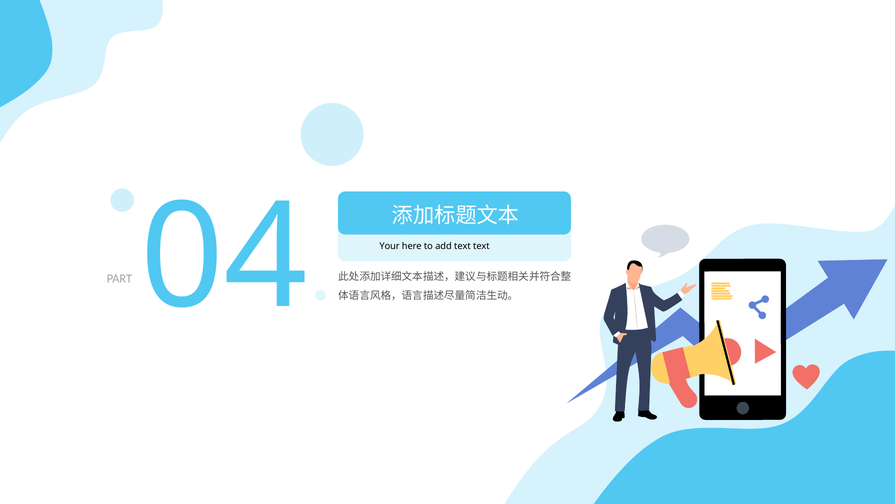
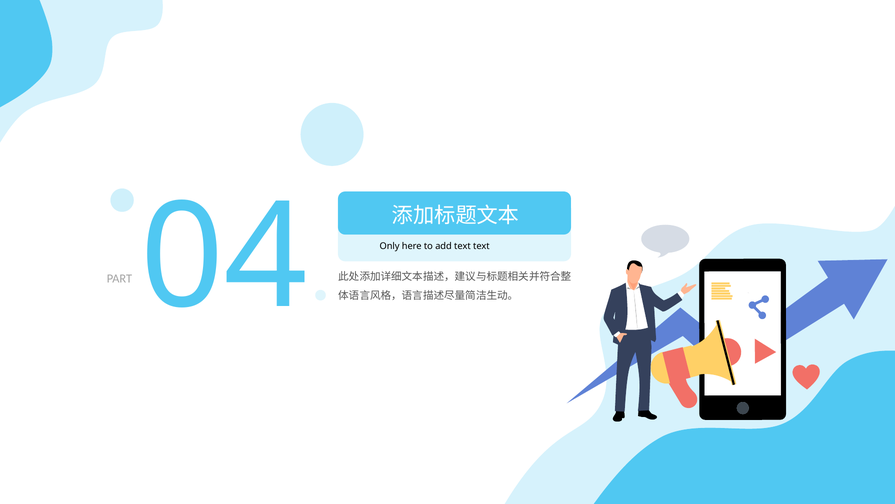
Your: Your -> Only
